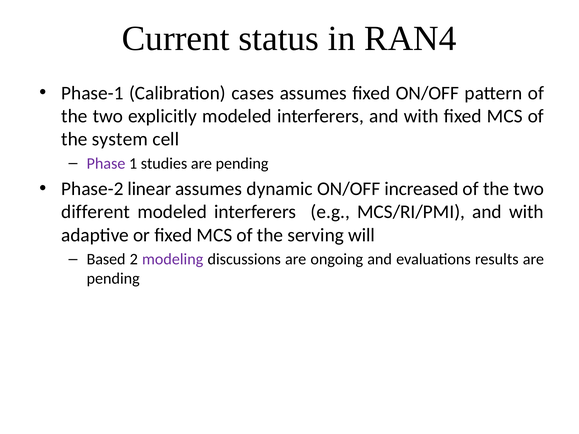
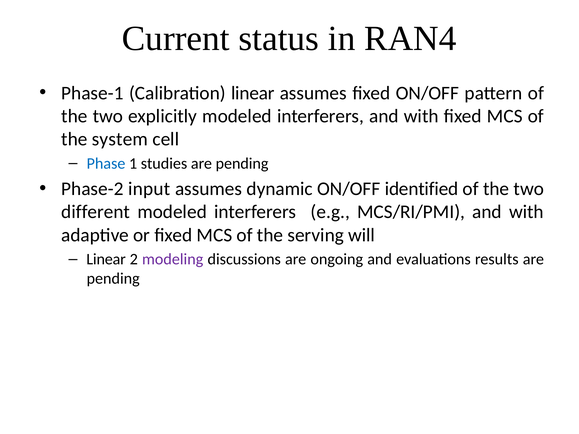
Calibration cases: cases -> linear
Phase colour: purple -> blue
linear: linear -> input
increased: increased -> identified
Based at (106, 259): Based -> Linear
